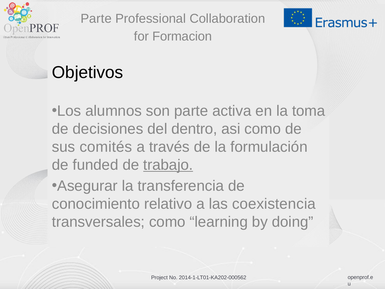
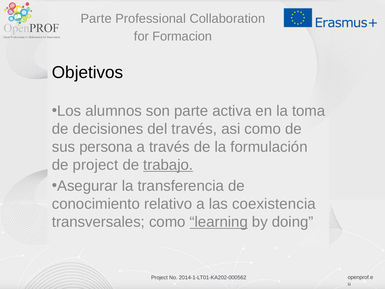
del dentro: dentro -> través
comités: comités -> persona
de funded: funded -> project
learning underline: none -> present
